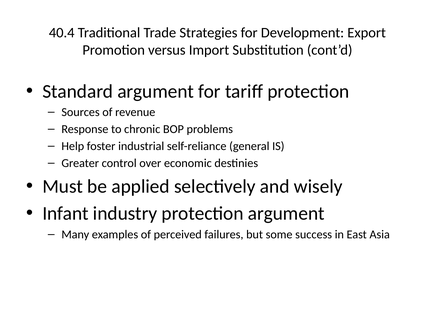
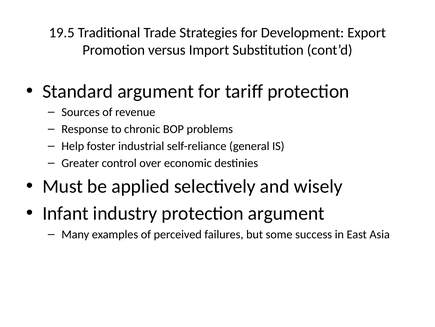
40.4: 40.4 -> 19.5
